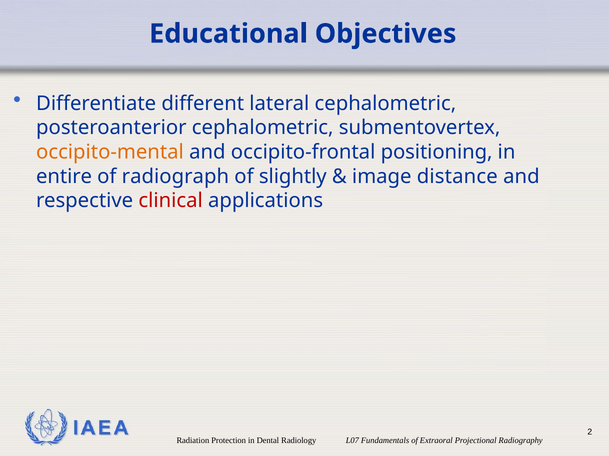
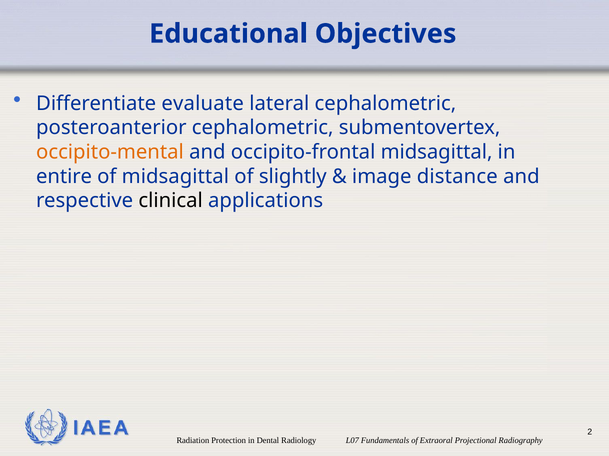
different: different -> evaluate
occipito-frontal positioning: positioning -> midsagittal
of radiograph: radiograph -> midsagittal
clinical colour: red -> black
